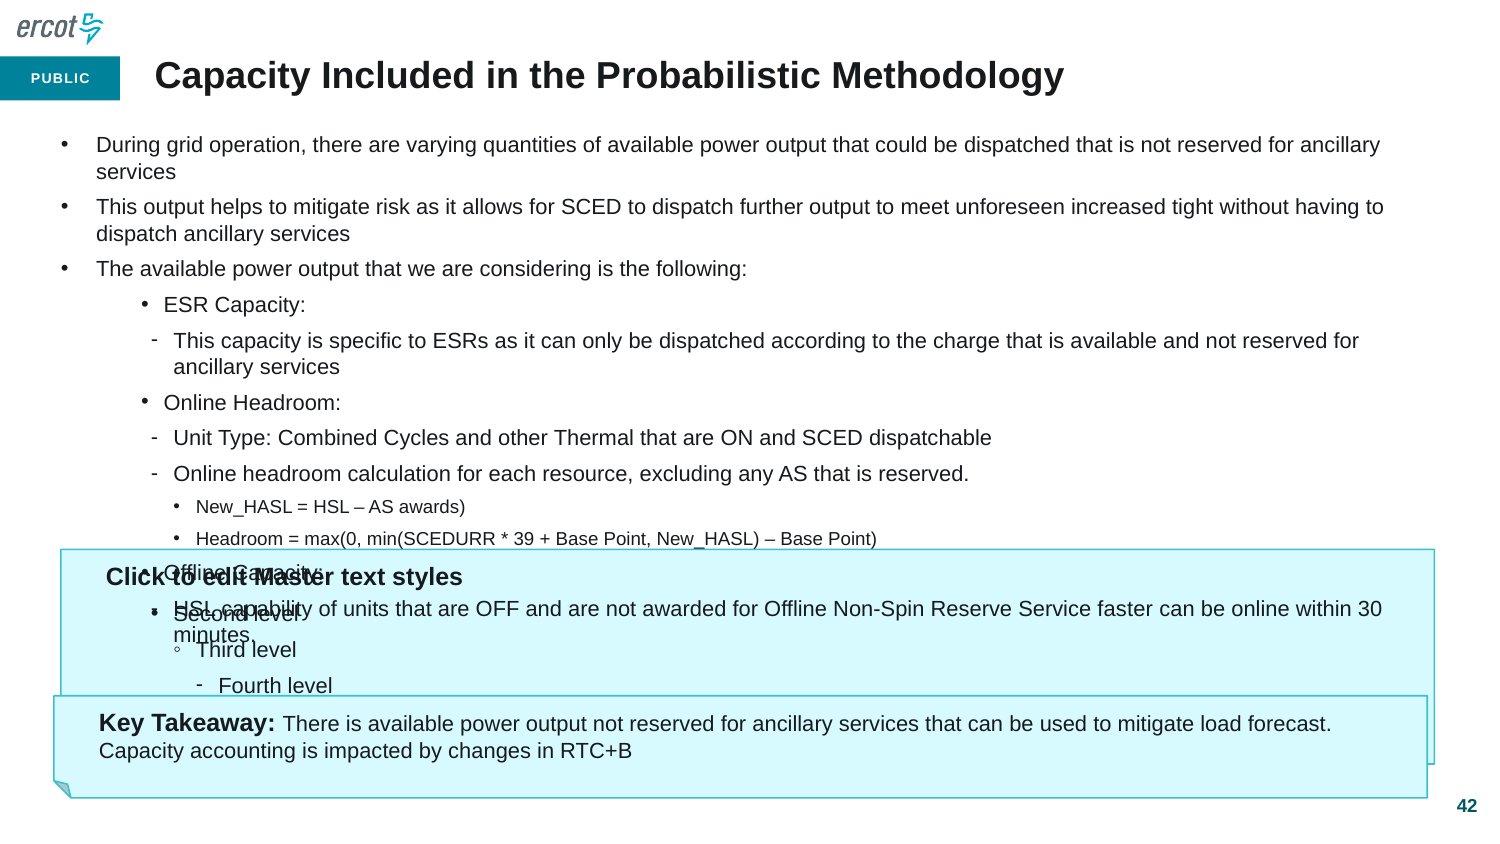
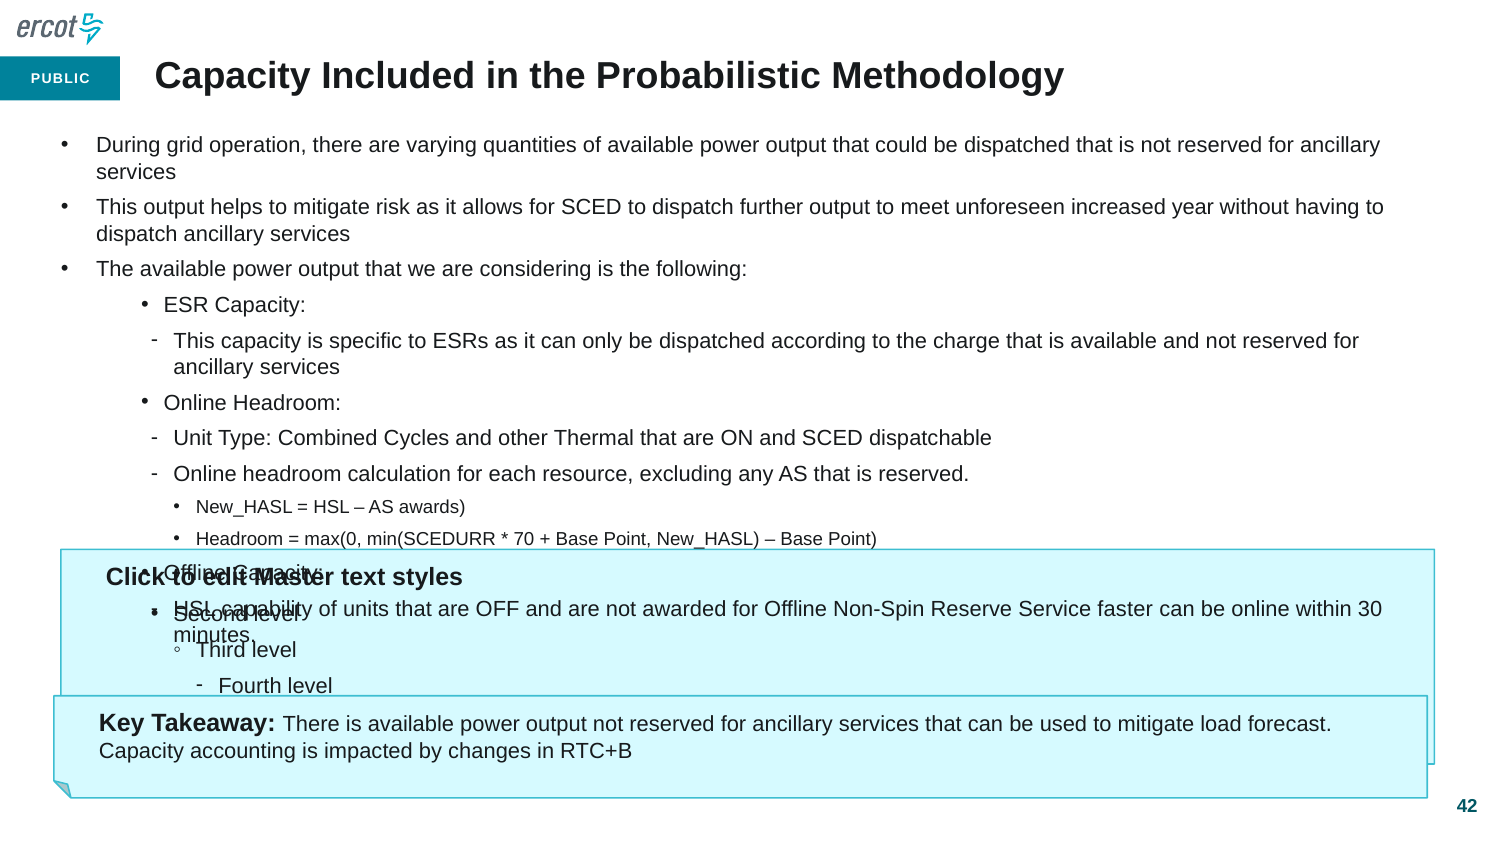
tight: tight -> year
39: 39 -> 70
